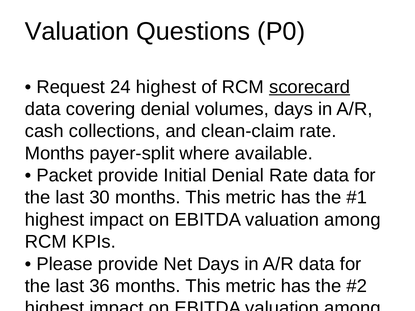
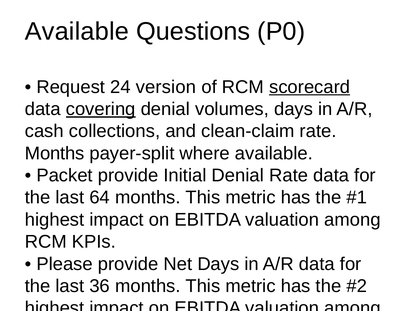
Valuation at (77, 31): Valuation -> Available
24 highest: highest -> version
covering underline: none -> present
30: 30 -> 64
